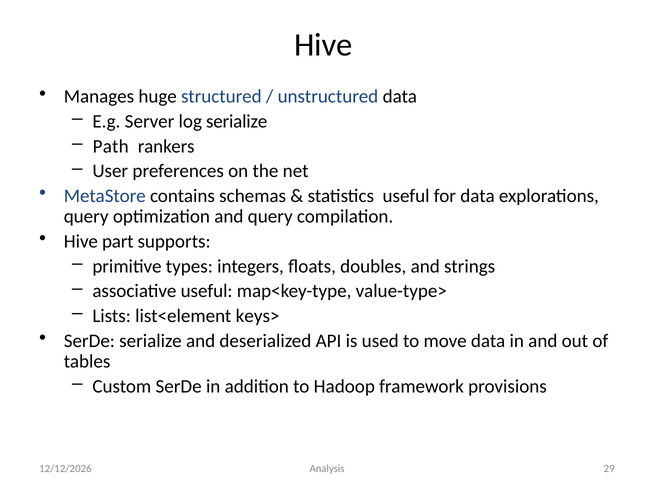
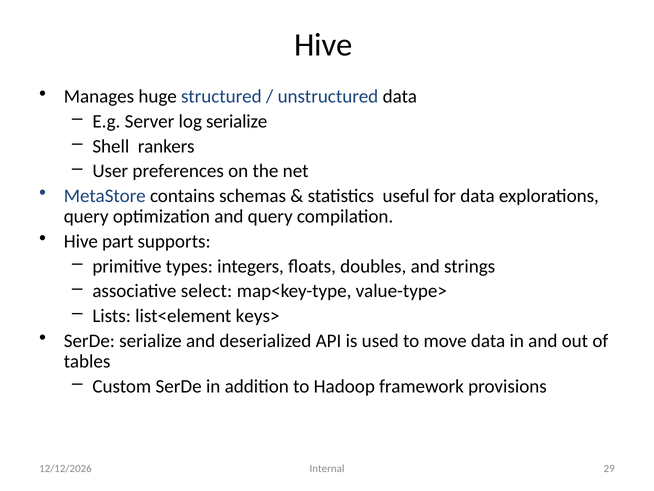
Path: Path -> Shell
associative useful: useful -> select
Analysis: Analysis -> Internal
